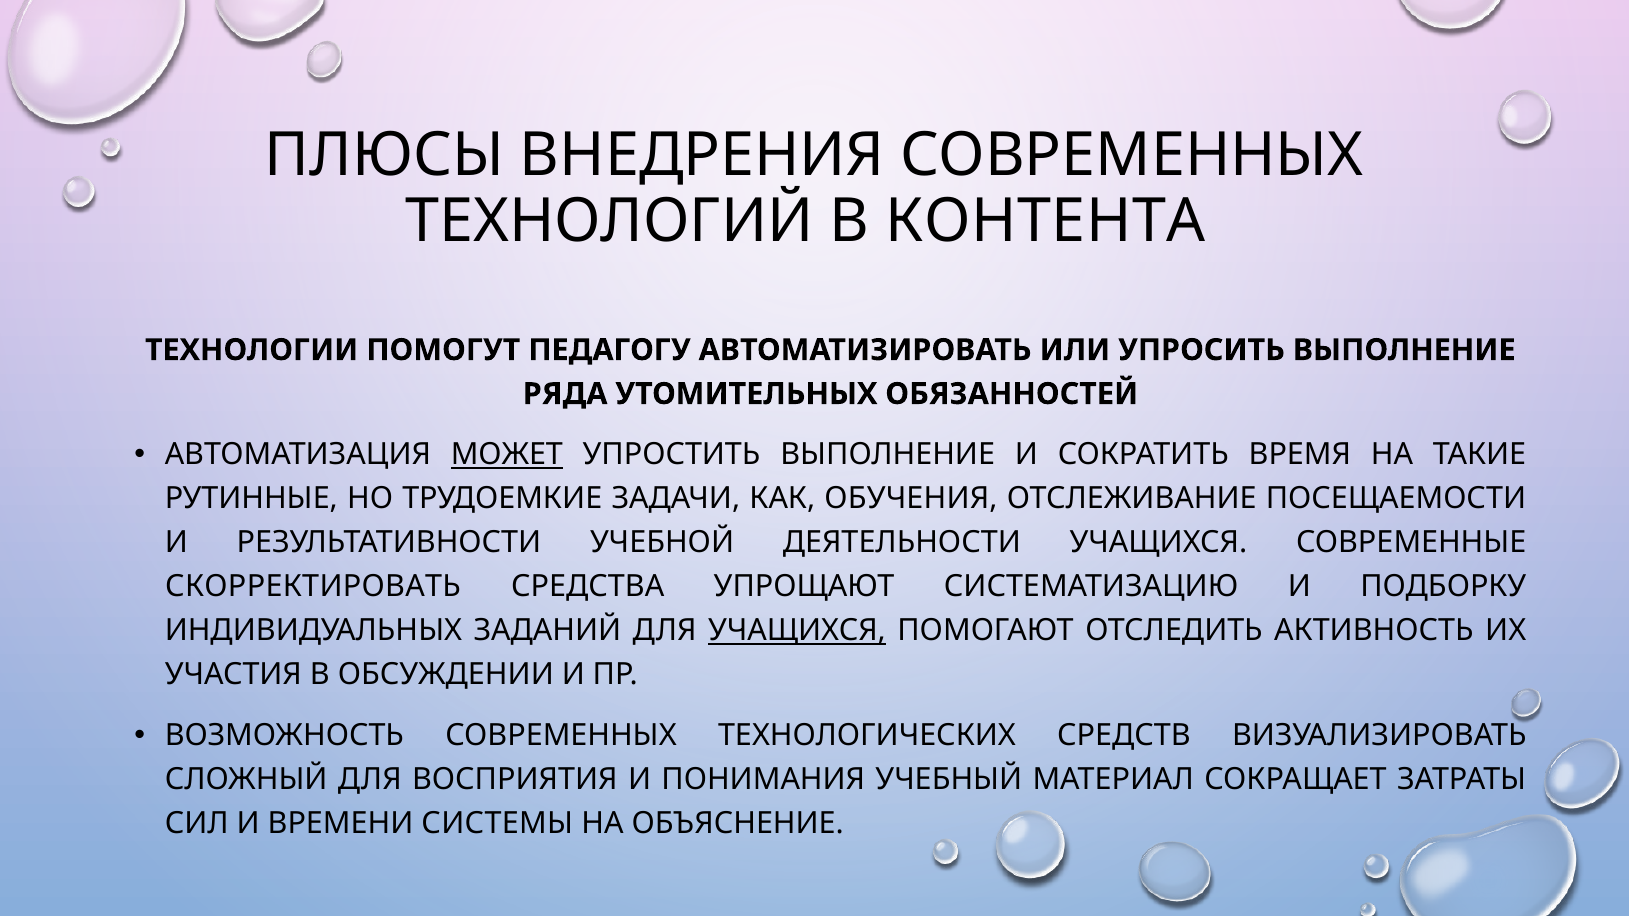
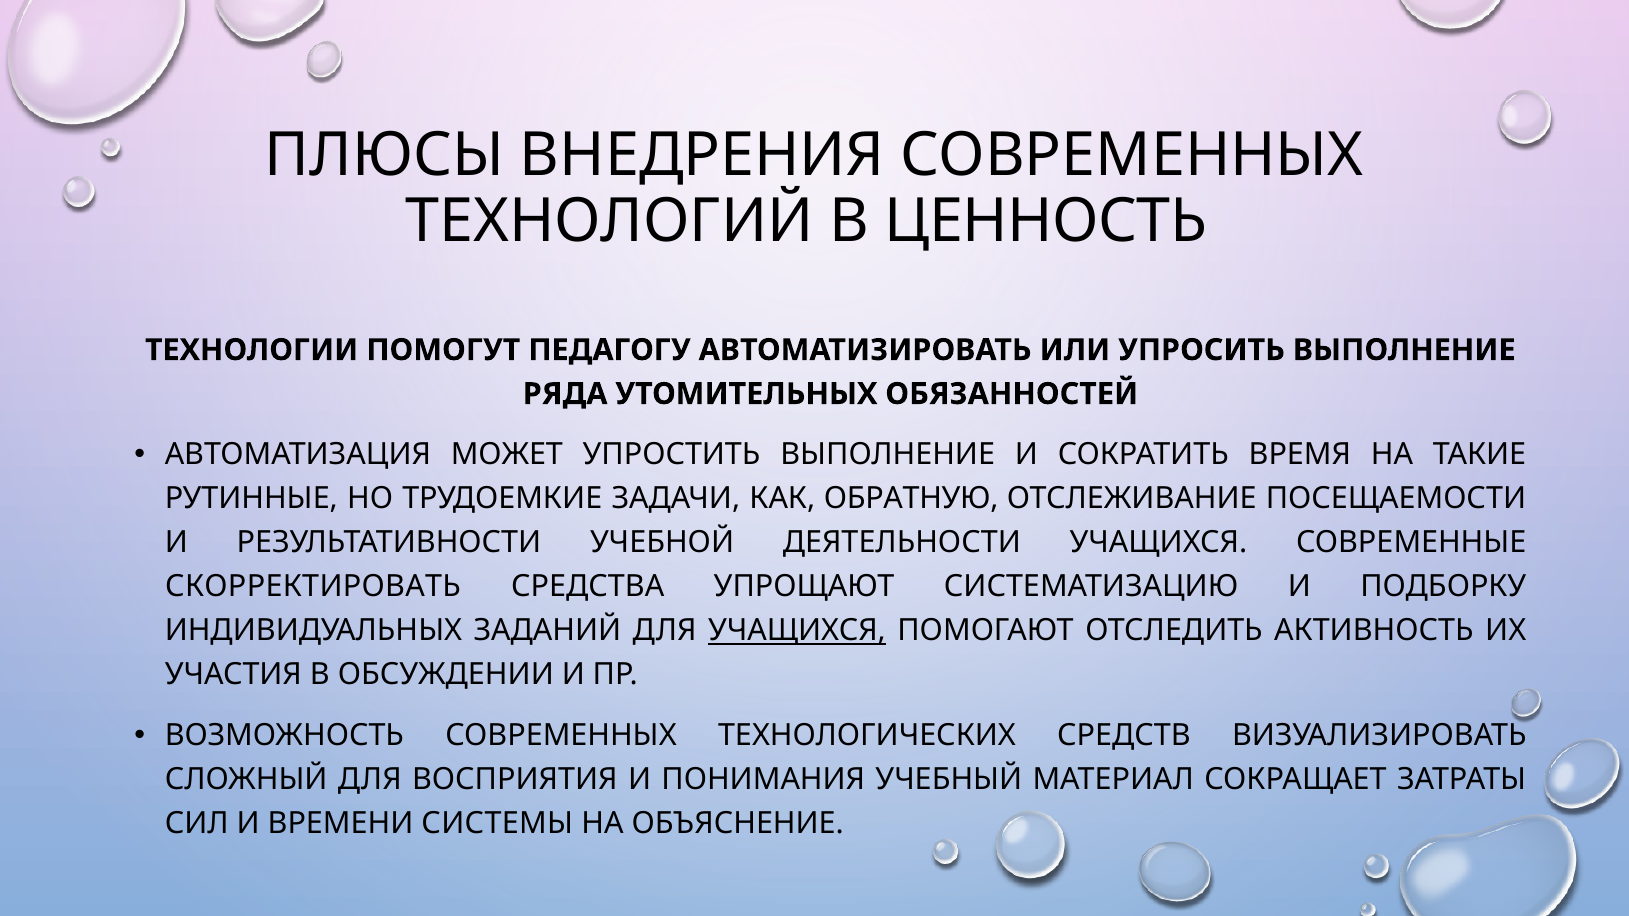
КОНТЕНТА: КОНТЕНТА -> ЦЕННОСТЬ
МОЖЕТ underline: present -> none
ОБУЧЕНИЯ: ОБУЧЕНИЯ -> ОБРАТНУЮ
